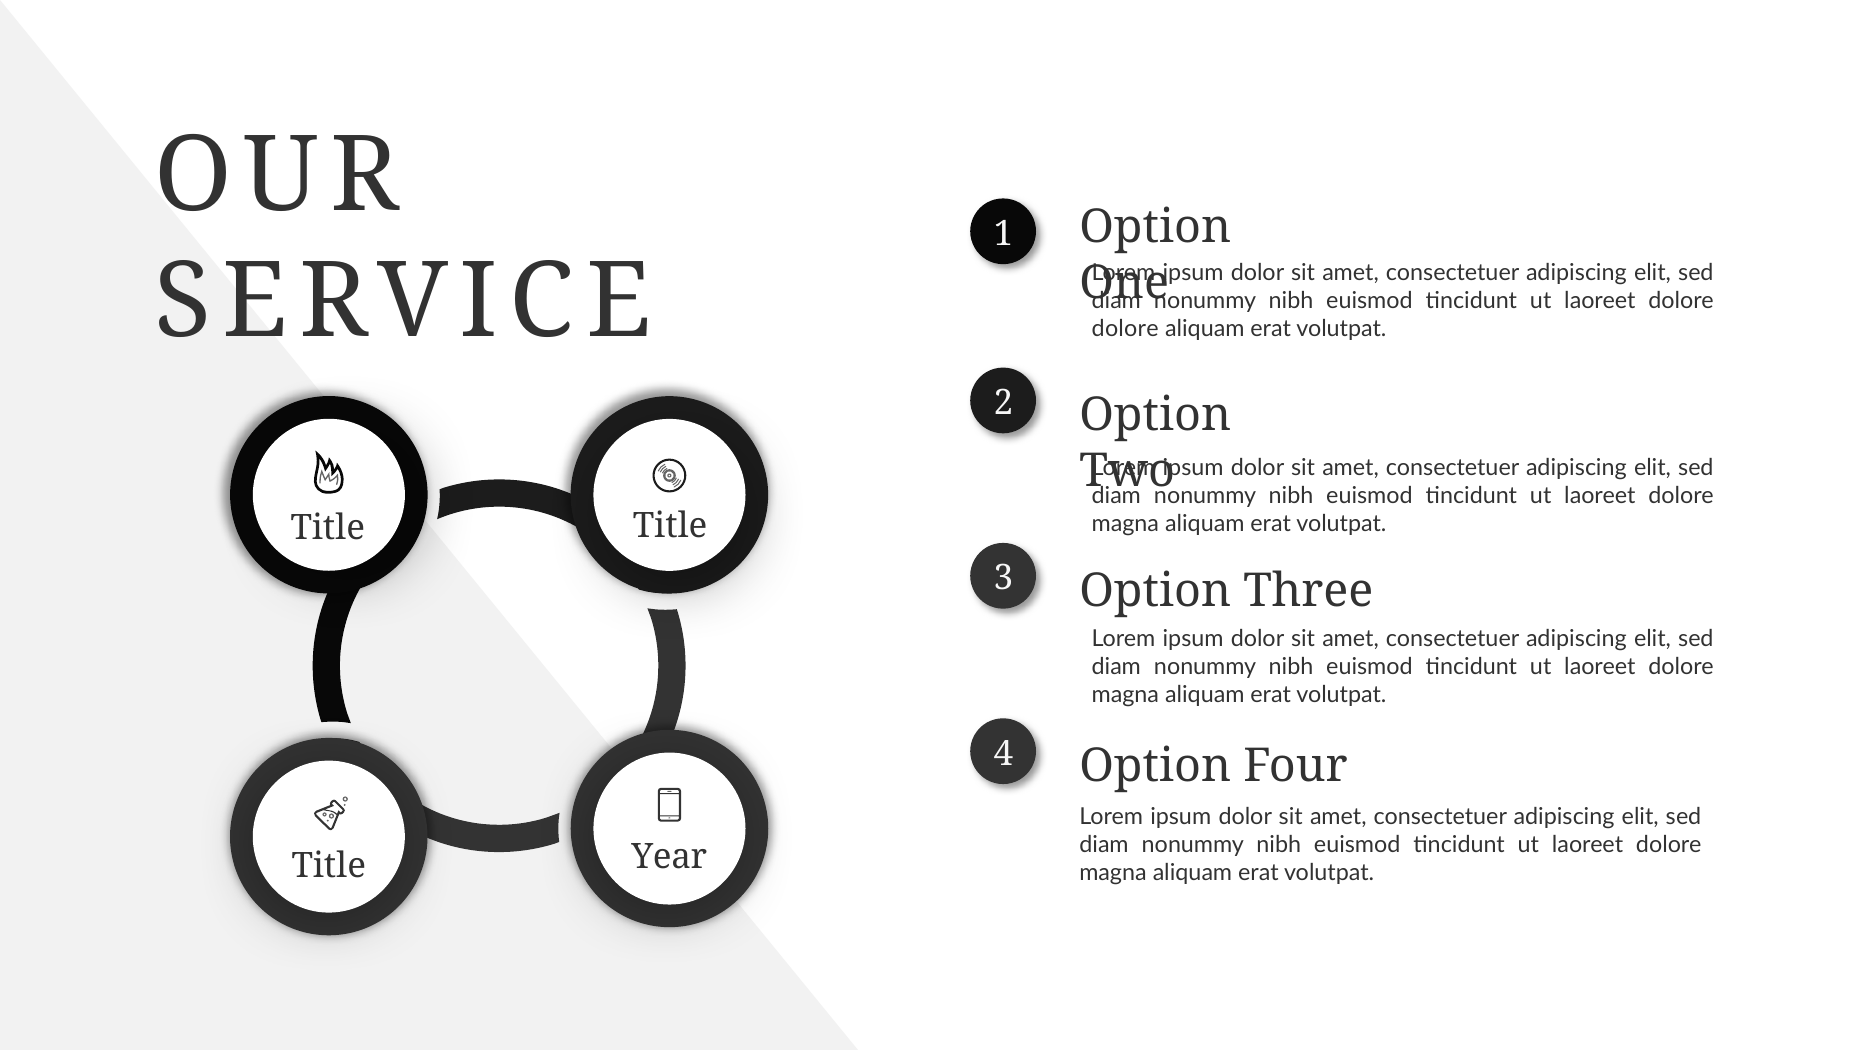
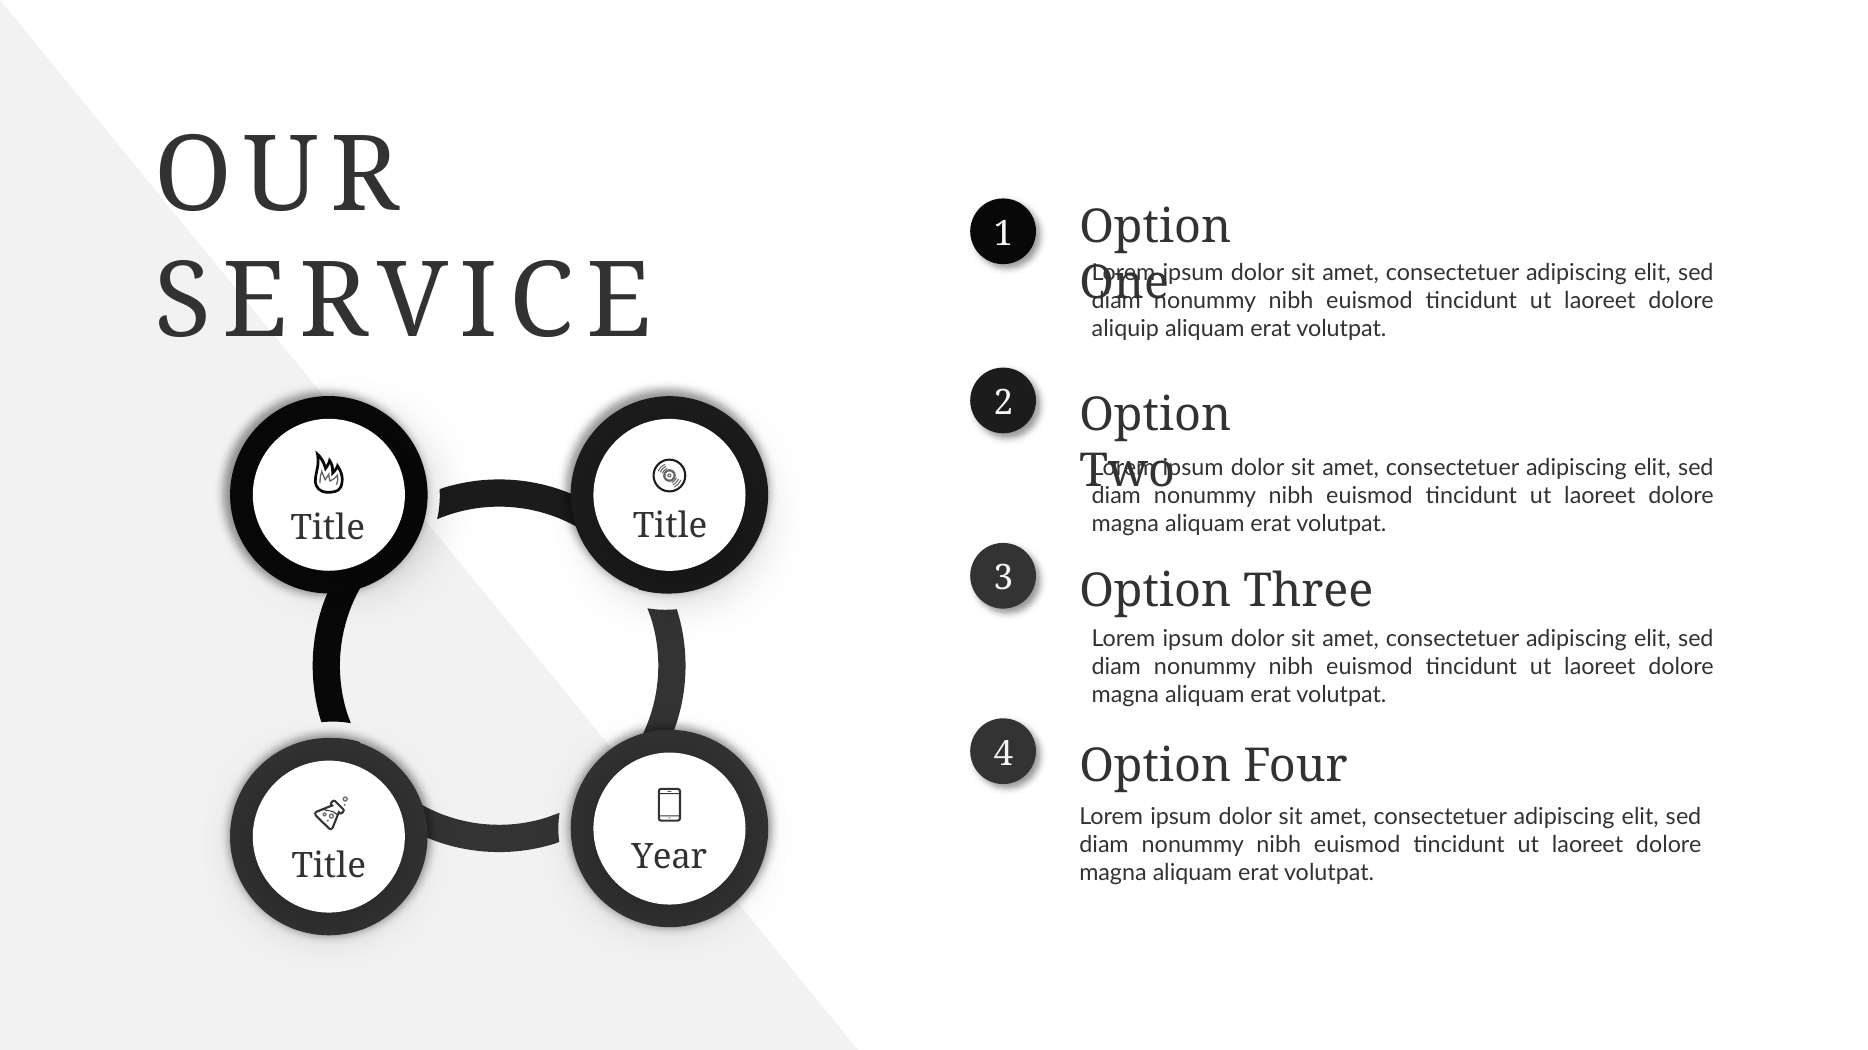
dolore at (1125, 329): dolore -> aliquip
